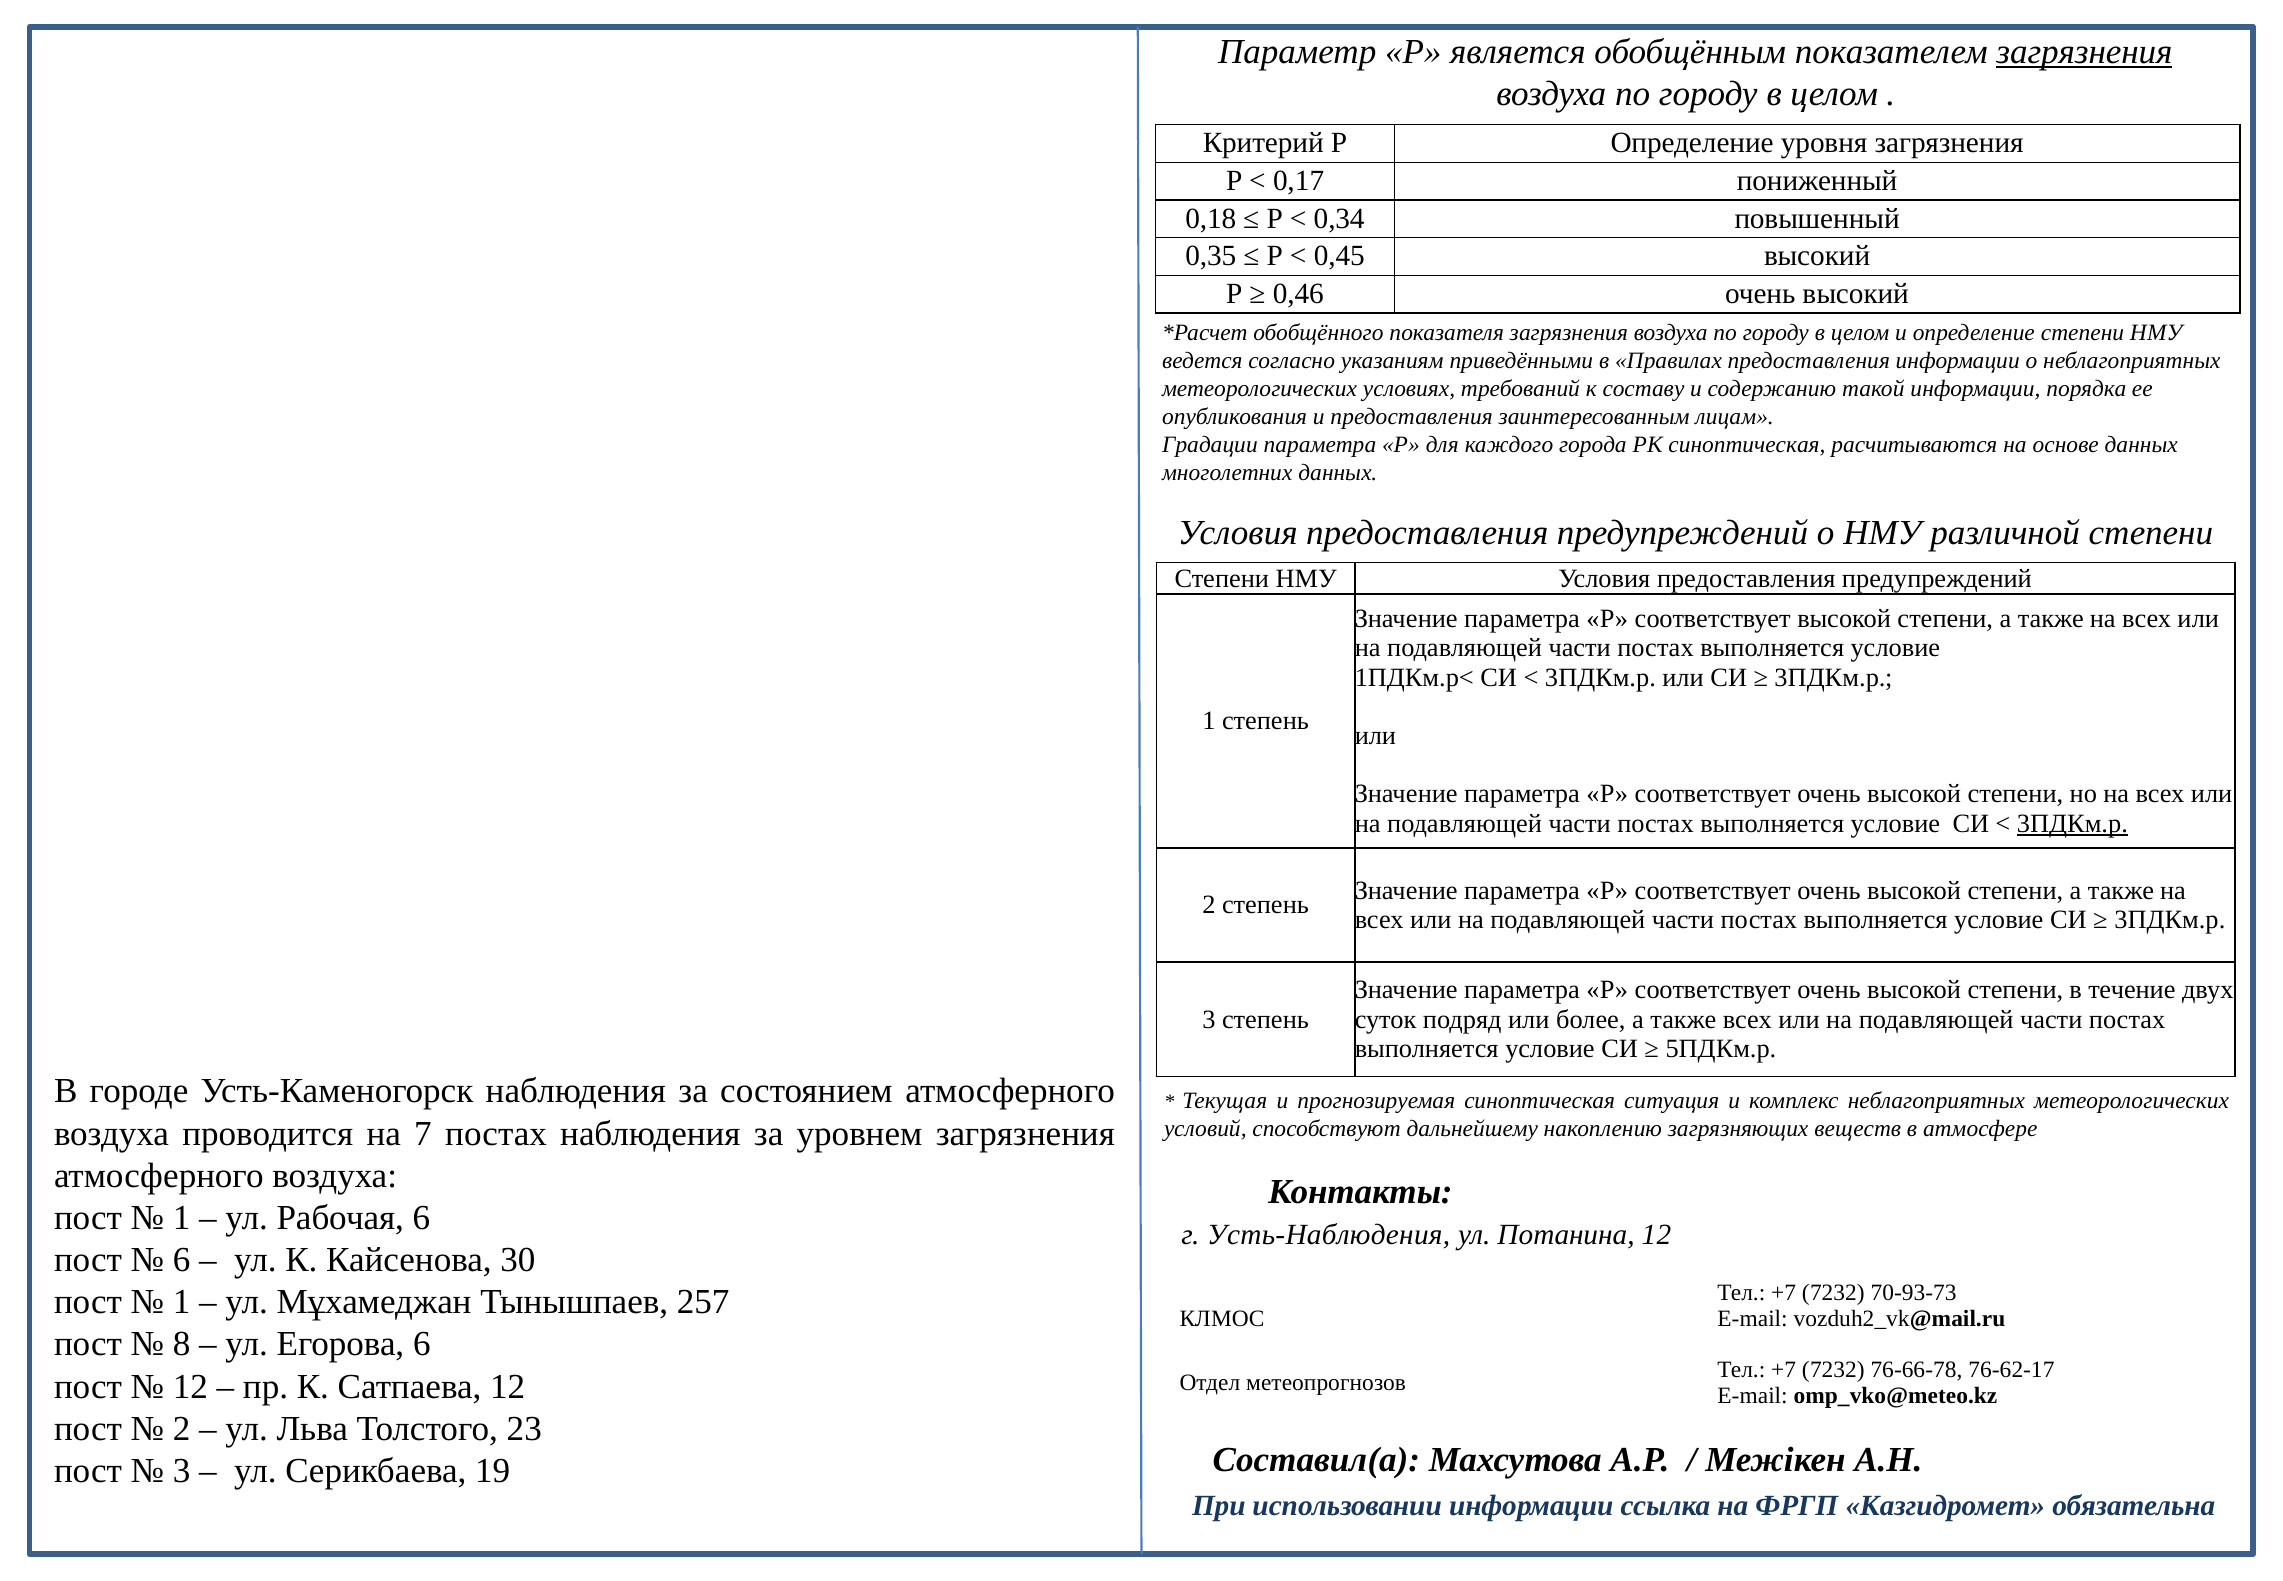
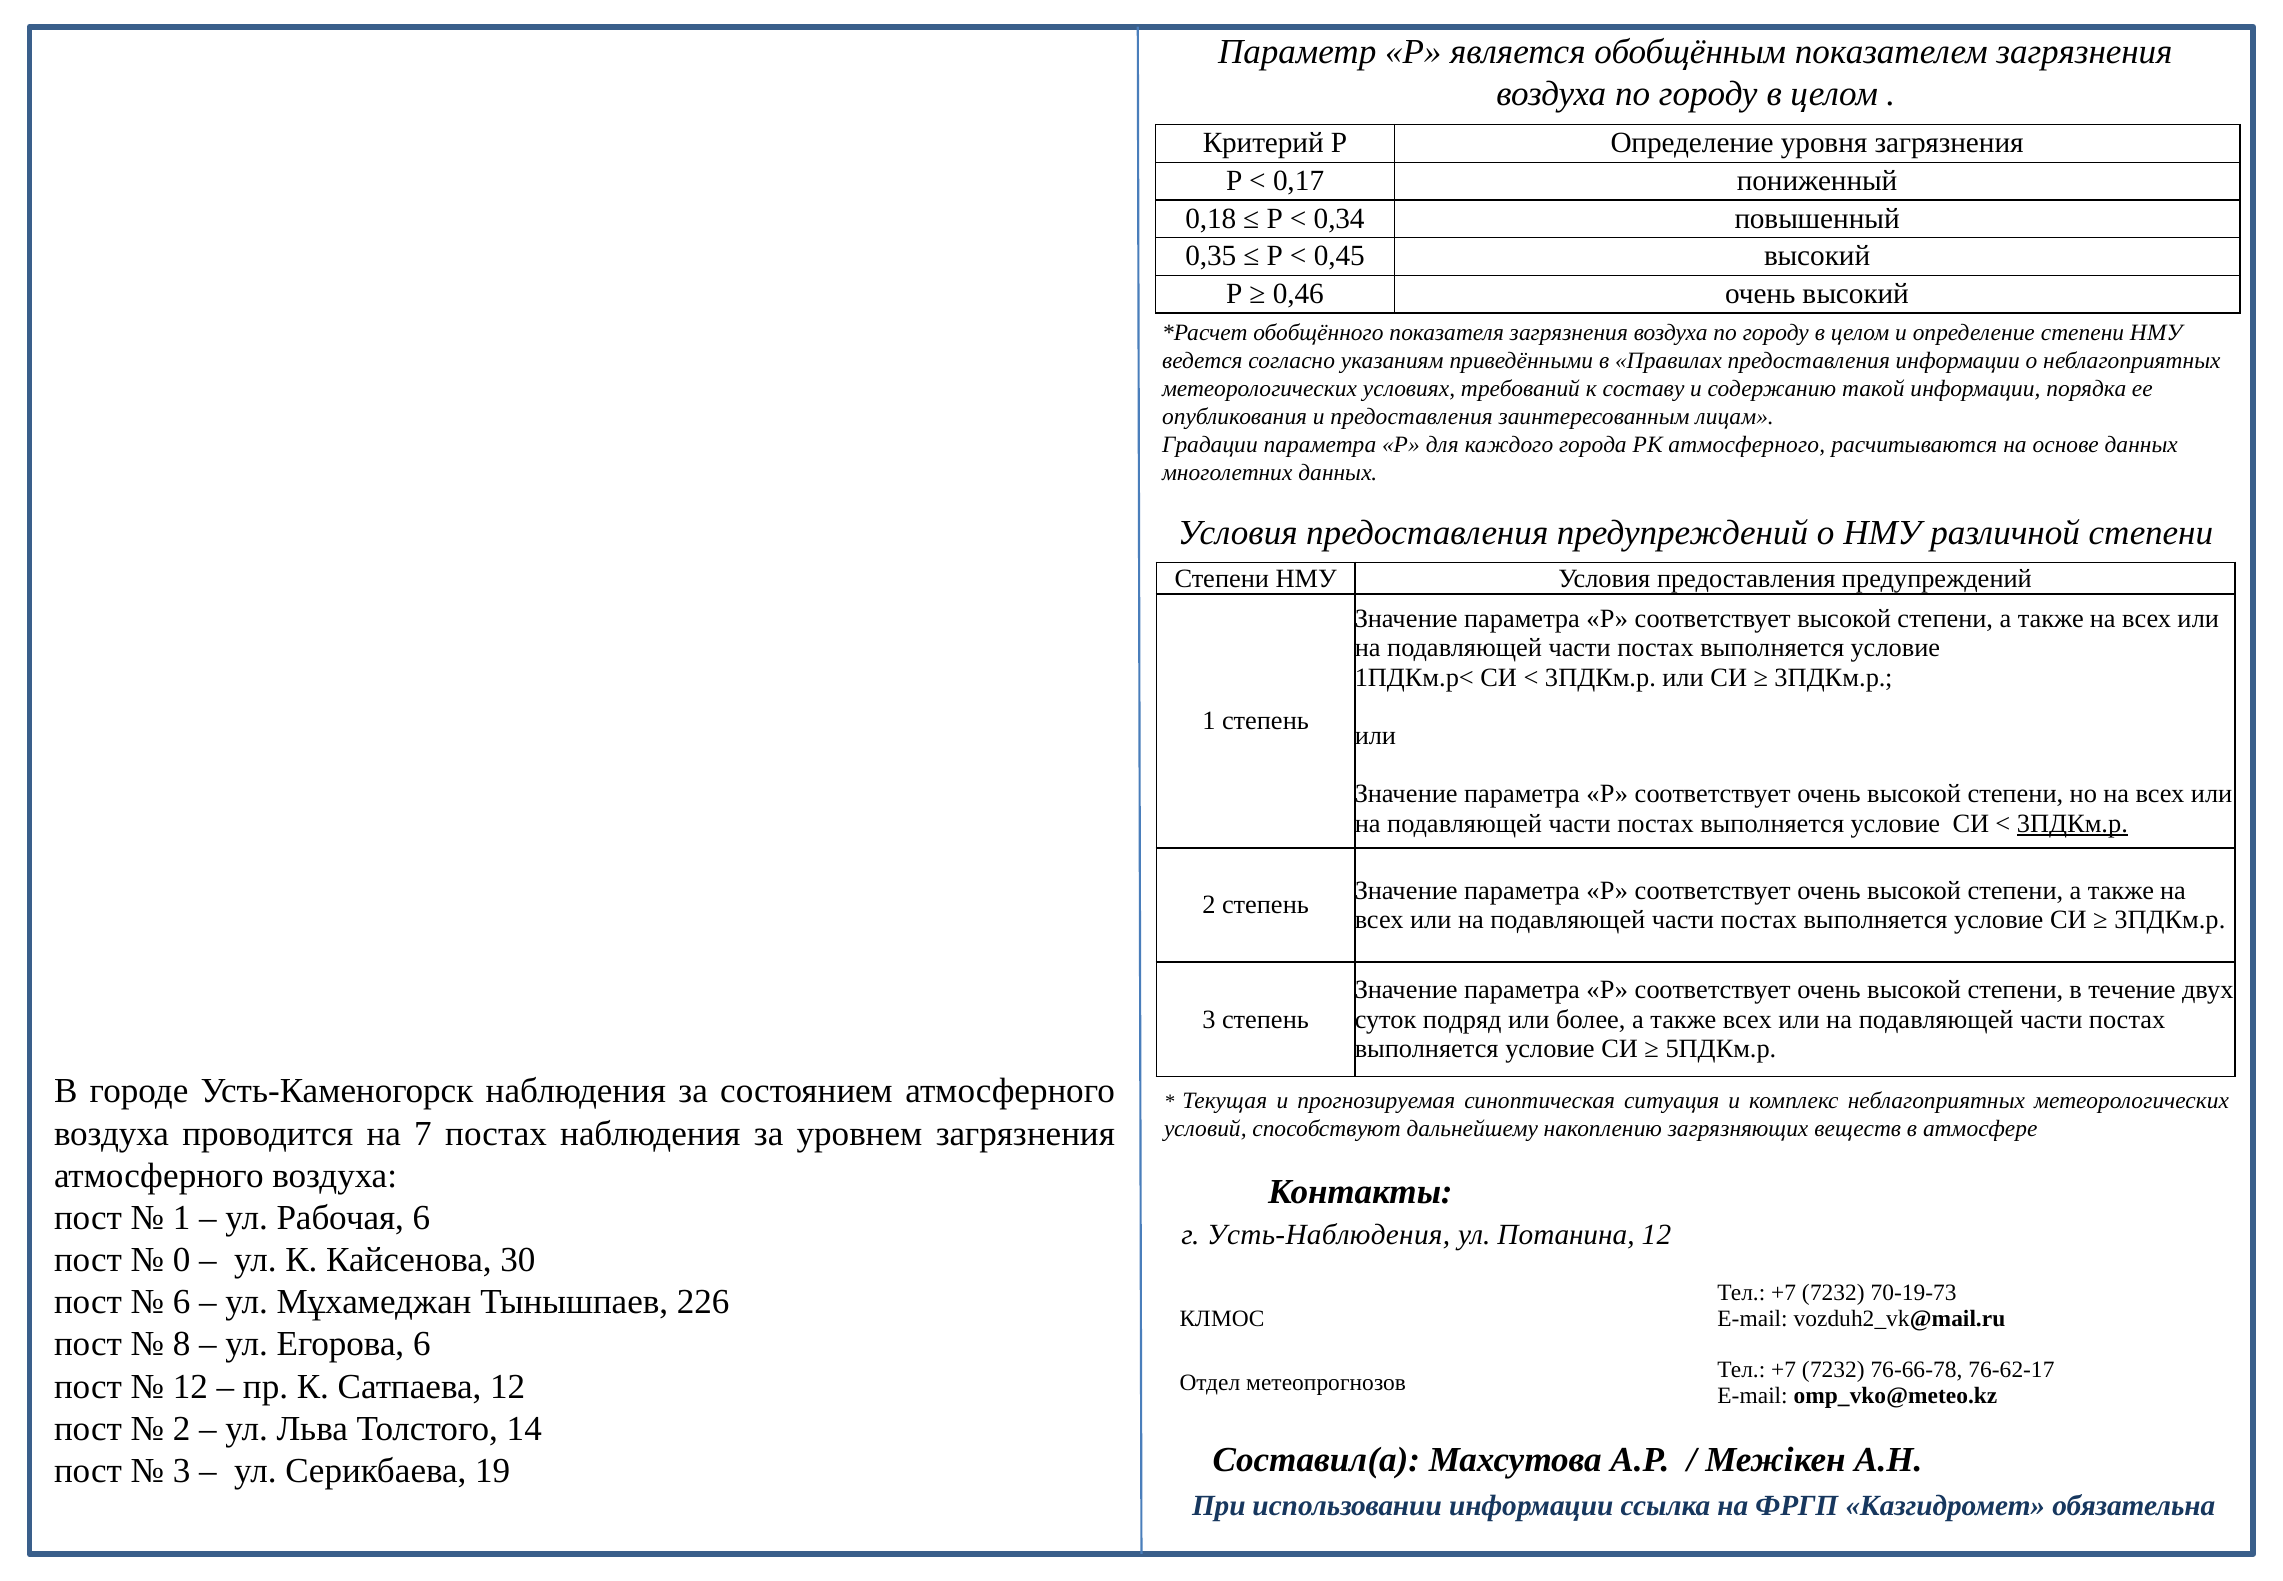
загрязнения at (2084, 52) underline: present -> none
РК синоптическая: синоптическая -> атмосферного
6 at (182, 1260): 6 -> 0
70-93-73: 70-93-73 -> 70-19-73
1 at (182, 1302): 1 -> 6
257: 257 -> 226
23: 23 -> 14
